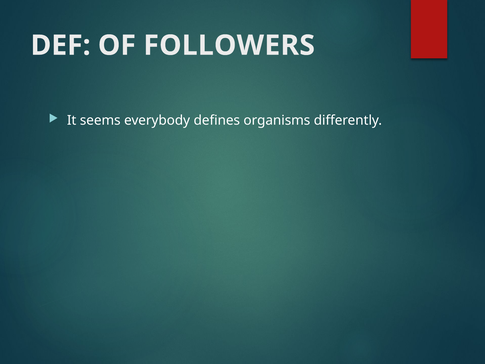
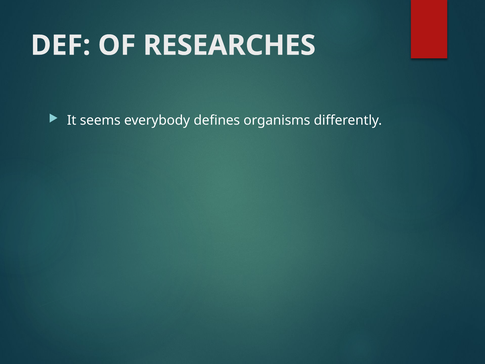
FOLLOWERS: FOLLOWERS -> RESEARCHES
